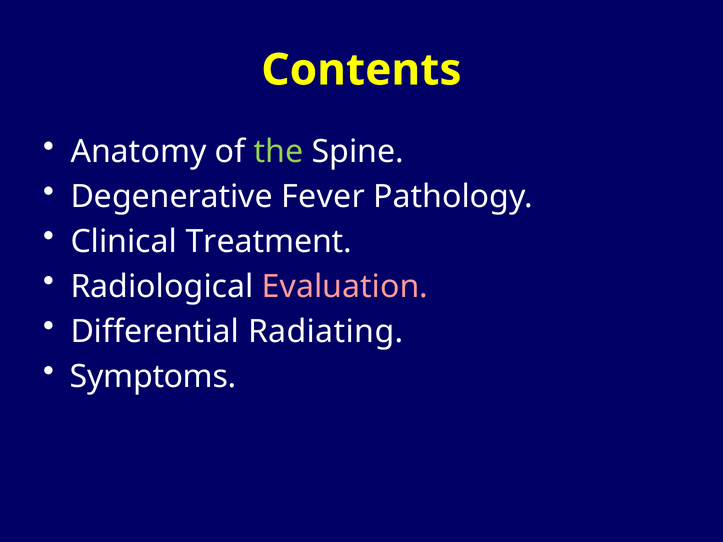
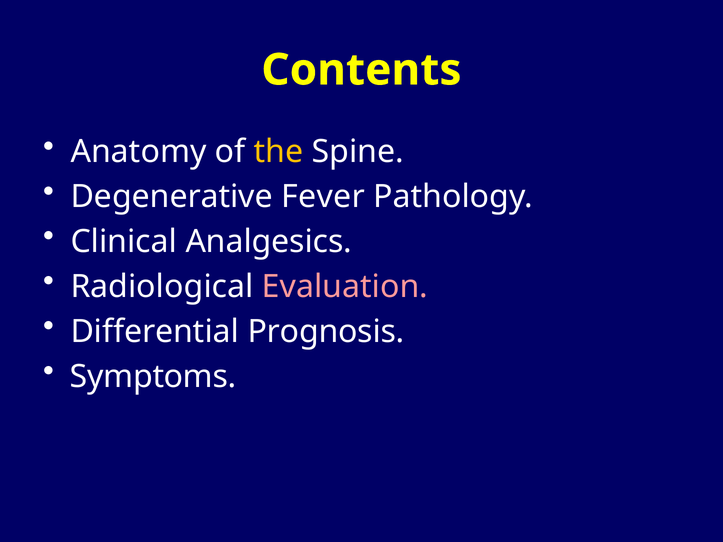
the colour: light green -> yellow
Treatment: Treatment -> Analgesics
Radiating: Radiating -> Prognosis
